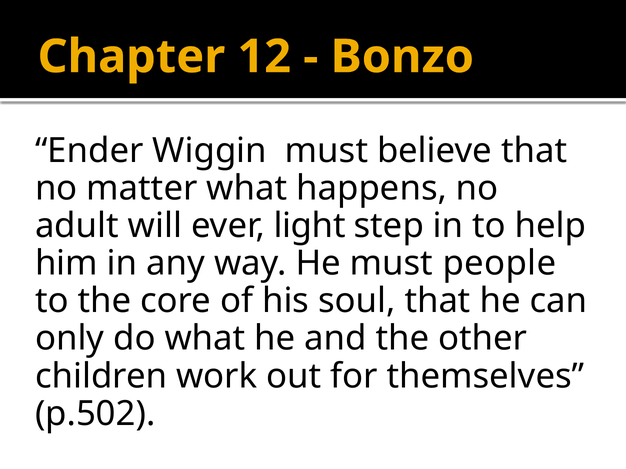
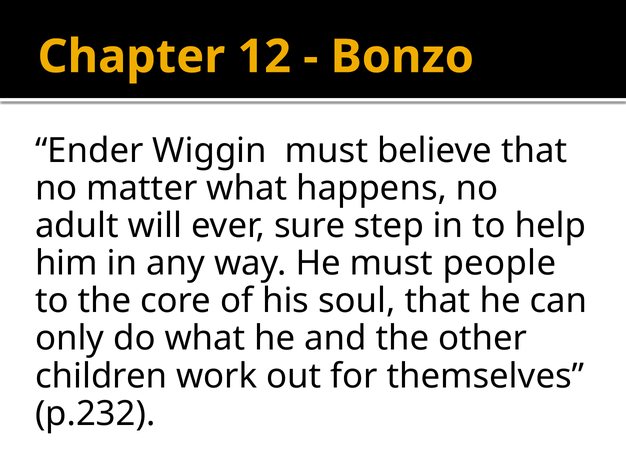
light: light -> sure
p.502: p.502 -> p.232
